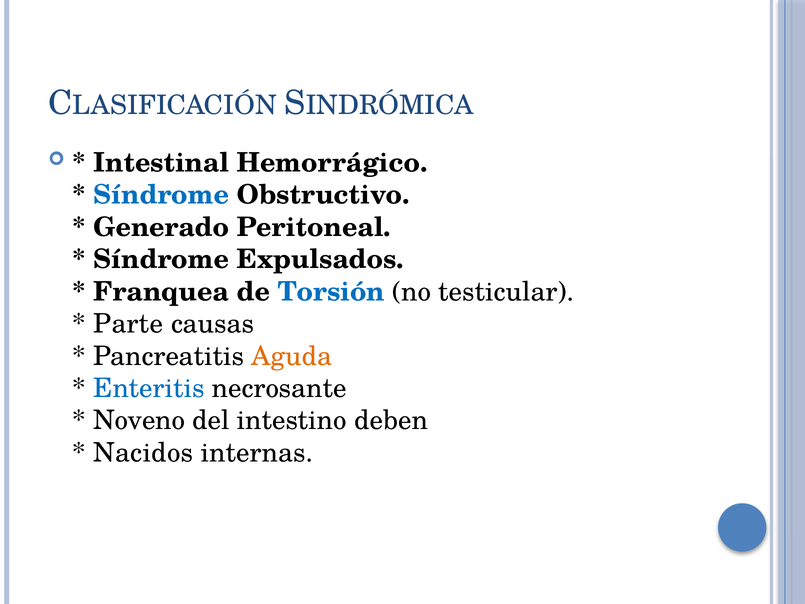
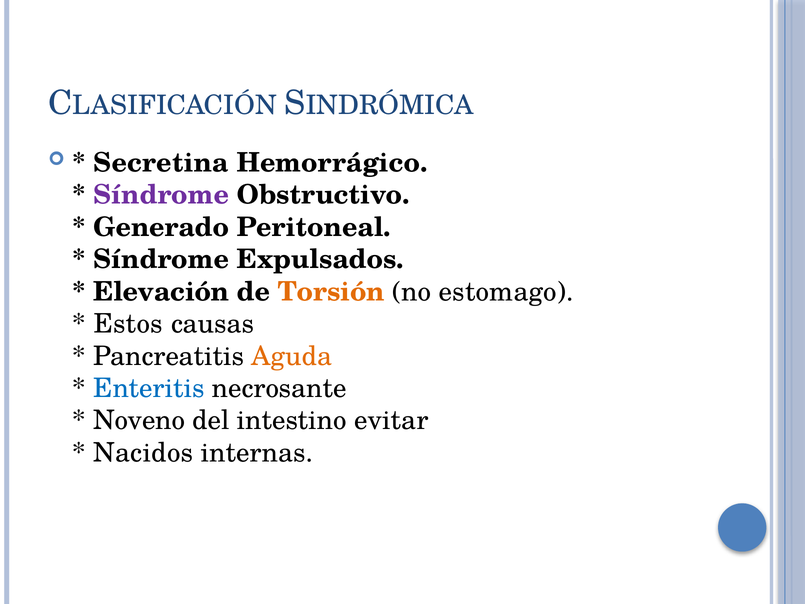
Intestinal: Intestinal -> Secretina
Síndrome at (161, 195) colour: blue -> purple
Franquea: Franquea -> Elevación
Torsión colour: blue -> orange
testicular: testicular -> estomago
Parte: Parte -> Estos
deben: deben -> evitar
